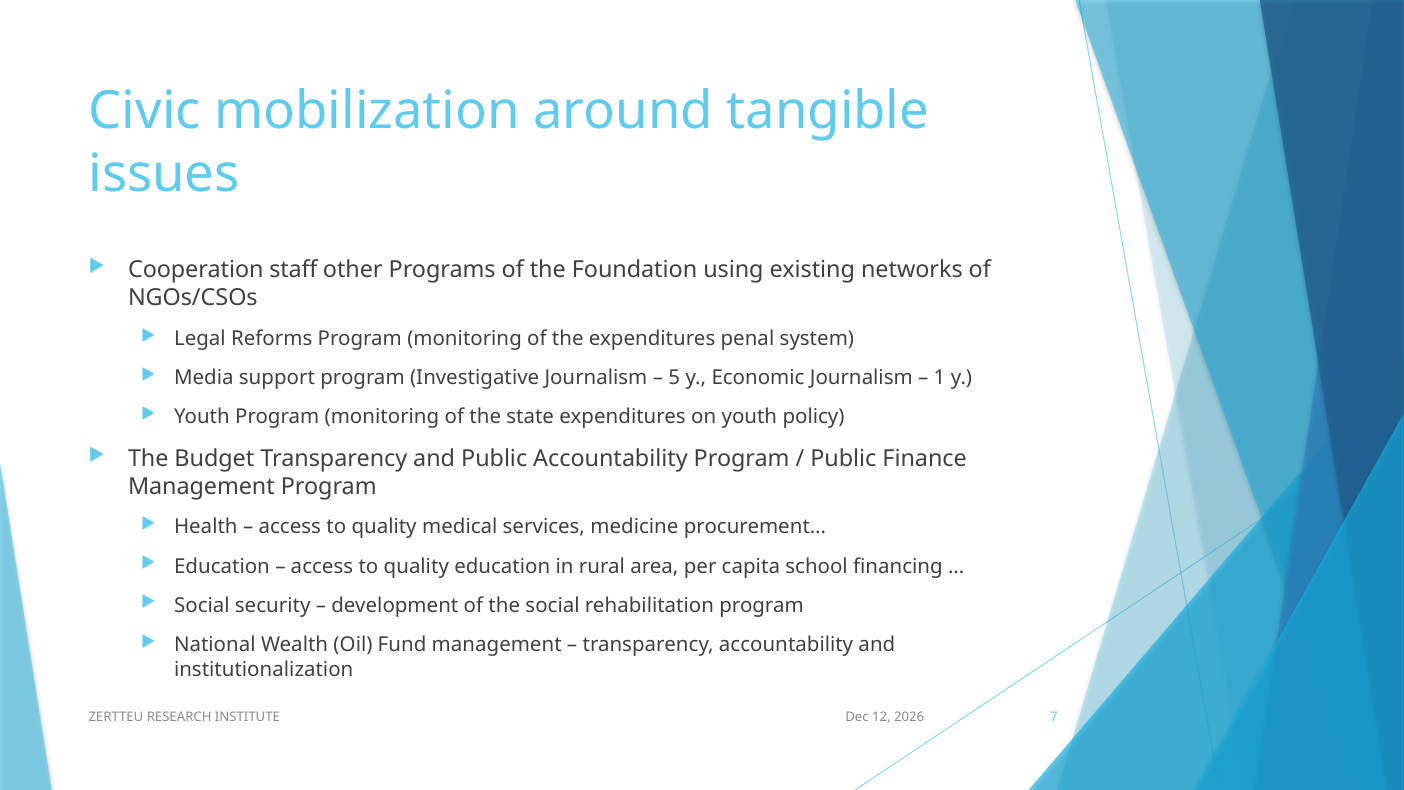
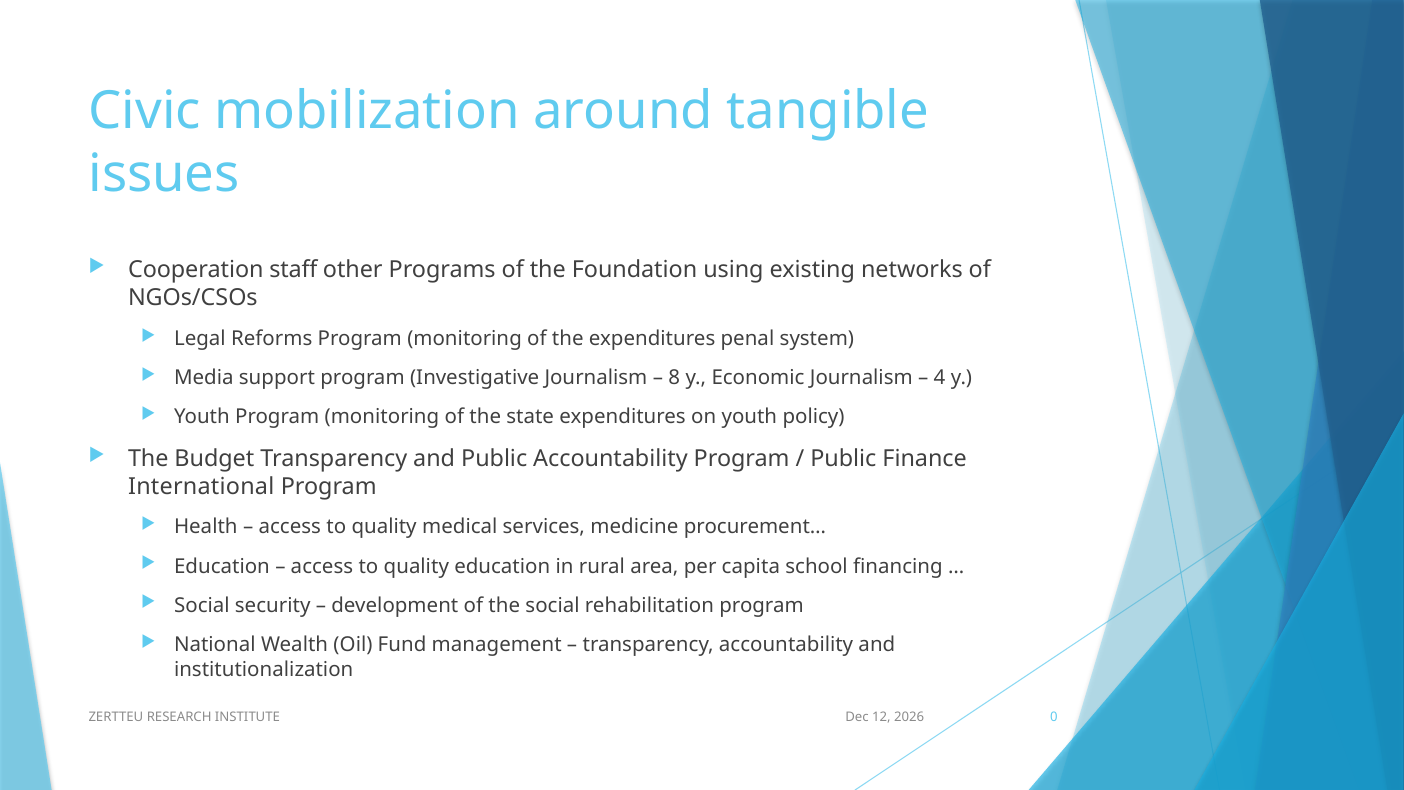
5: 5 -> 8
1: 1 -> 4
Management at (201, 486): Management -> International
7: 7 -> 0
